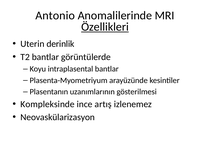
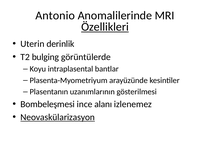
T2 bantlar: bantlar -> bulging
Kompleksinde: Kompleksinde -> Bombeleşmesi
artış: artış -> alanı
Neovaskülarizasyon underline: none -> present
